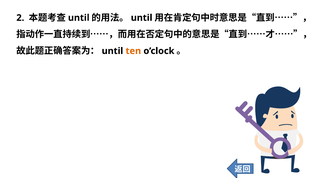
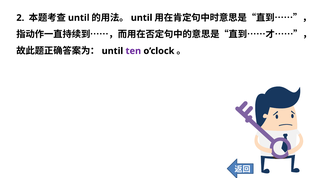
ten colour: orange -> purple
